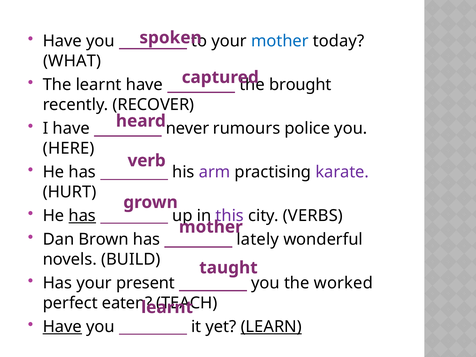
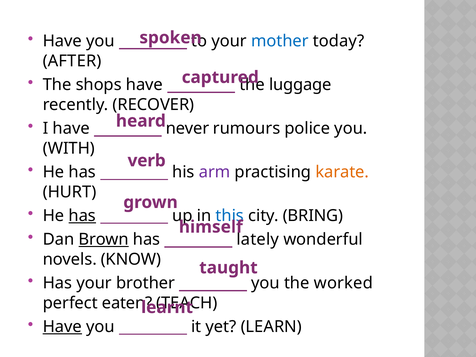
WHAT: WHAT -> AFTER
The learnt: learnt -> shops
brought: brought -> luggage
HERE: HERE -> WITH
karate colour: purple -> orange
this colour: purple -> blue
VERBS: VERBS -> BRING
mother at (211, 227): mother -> himself
Brown underline: none -> present
BUILD: BUILD -> KNOW
present: present -> brother
LEARN underline: present -> none
